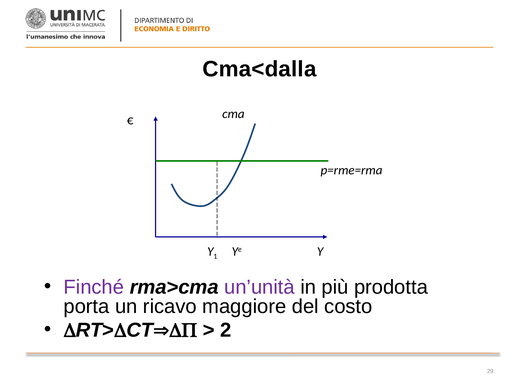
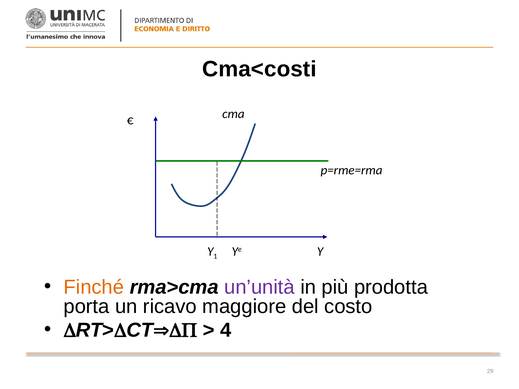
Cma<dalla: Cma<dalla -> Cma<costi
Finché colour: purple -> orange
2: 2 -> 4
